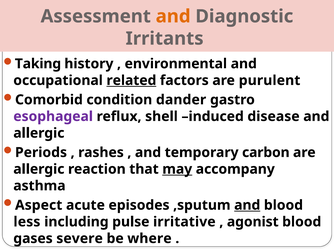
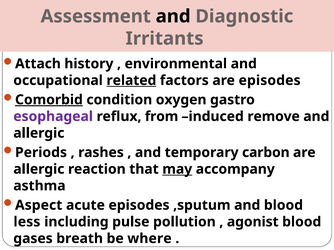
and at (173, 16) colour: orange -> black
Taking: Taking -> Attach
are purulent: purulent -> episodes
Comorbid underline: none -> present
dander: dander -> oxygen
shell: shell -> from
disease: disease -> remove
and at (247, 206) underline: present -> none
irritative: irritative -> pollution
severe: severe -> breath
